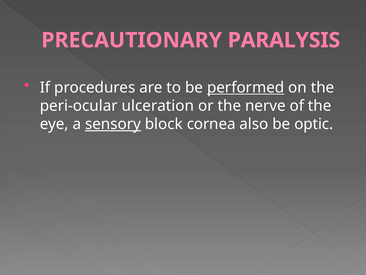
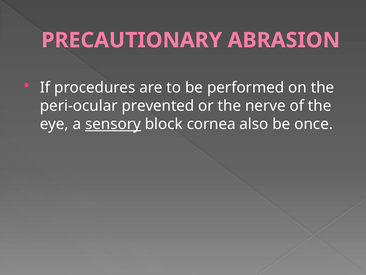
PARALYSIS: PARALYSIS -> ABRASION
performed underline: present -> none
ulceration: ulceration -> prevented
optic: optic -> once
